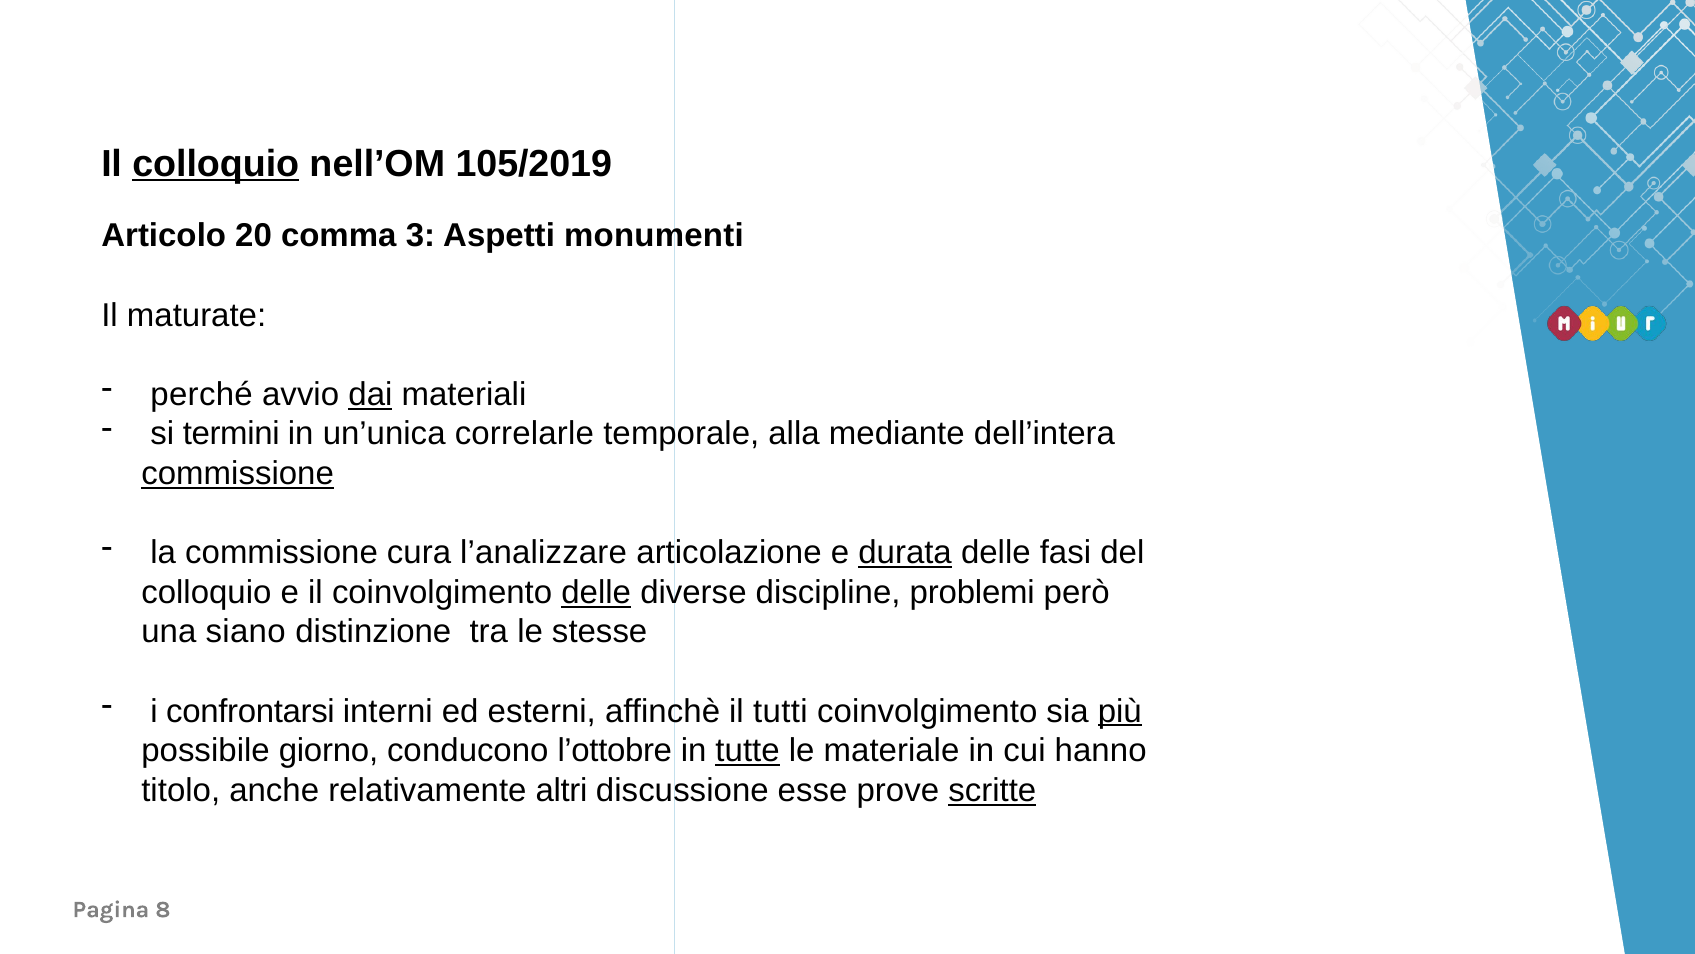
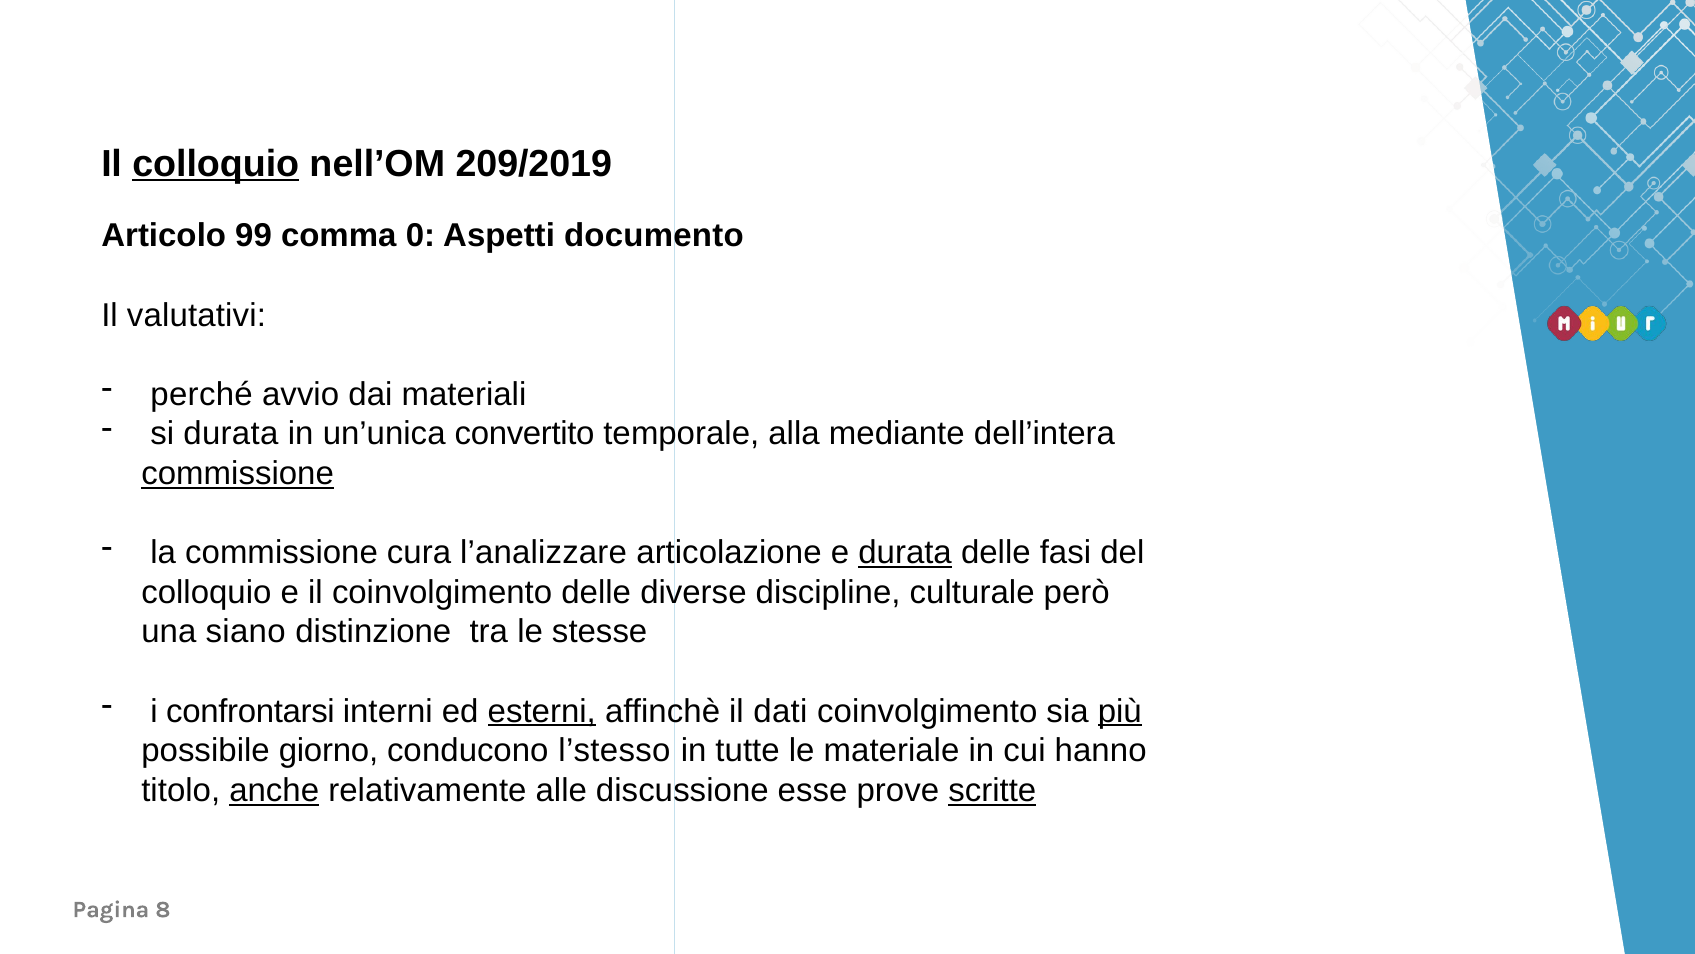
105/2019: 105/2019 -> 209/2019
20: 20 -> 99
3: 3 -> 0
monumenti: monumenti -> documento
maturate: maturate -> valutativi
dai underline: present -> none
si termini: termini -> durata
correlarle: correlarle -> convertito
delle at (596, 592) underline: present -> none
problemi: problemi -> culturale
esterni underline: none -> present
tutti: tutti -> dati
l’ottobre: l’ottobre -> l’stesso
tutte underline: present -> none
anche underline: none -> present
altri: altri -> alle
